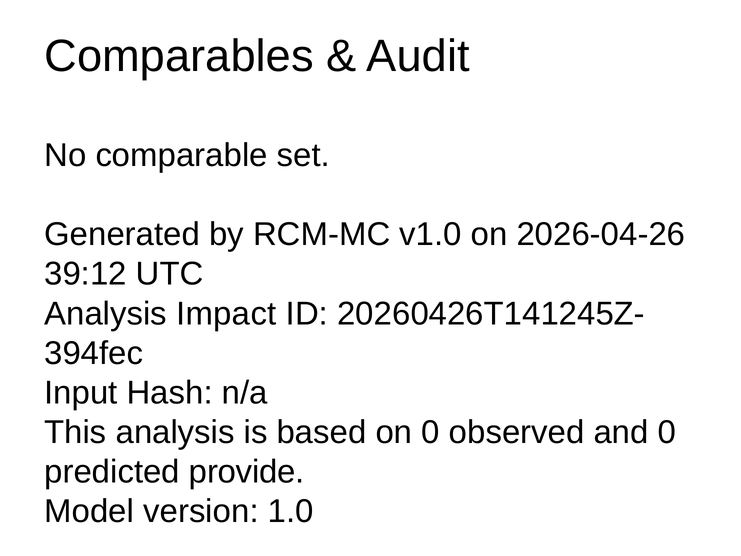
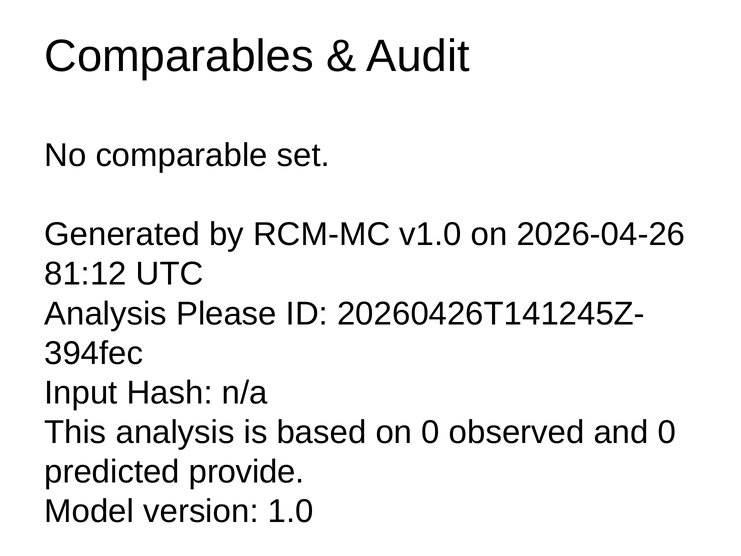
39:12: 39:12 -> 81:12
Impact: Impact -> Please
